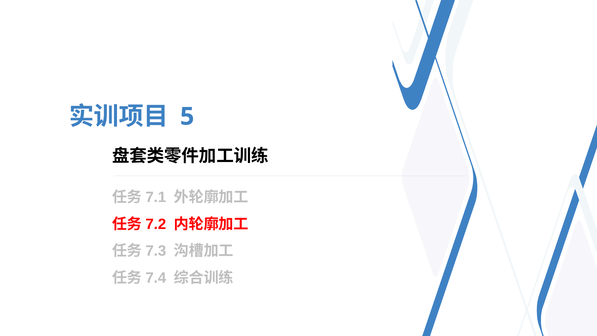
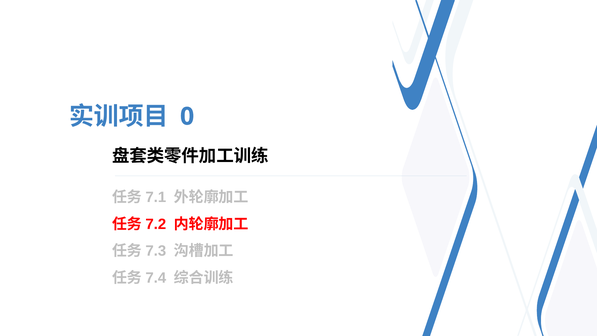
5: 5 -> 0
